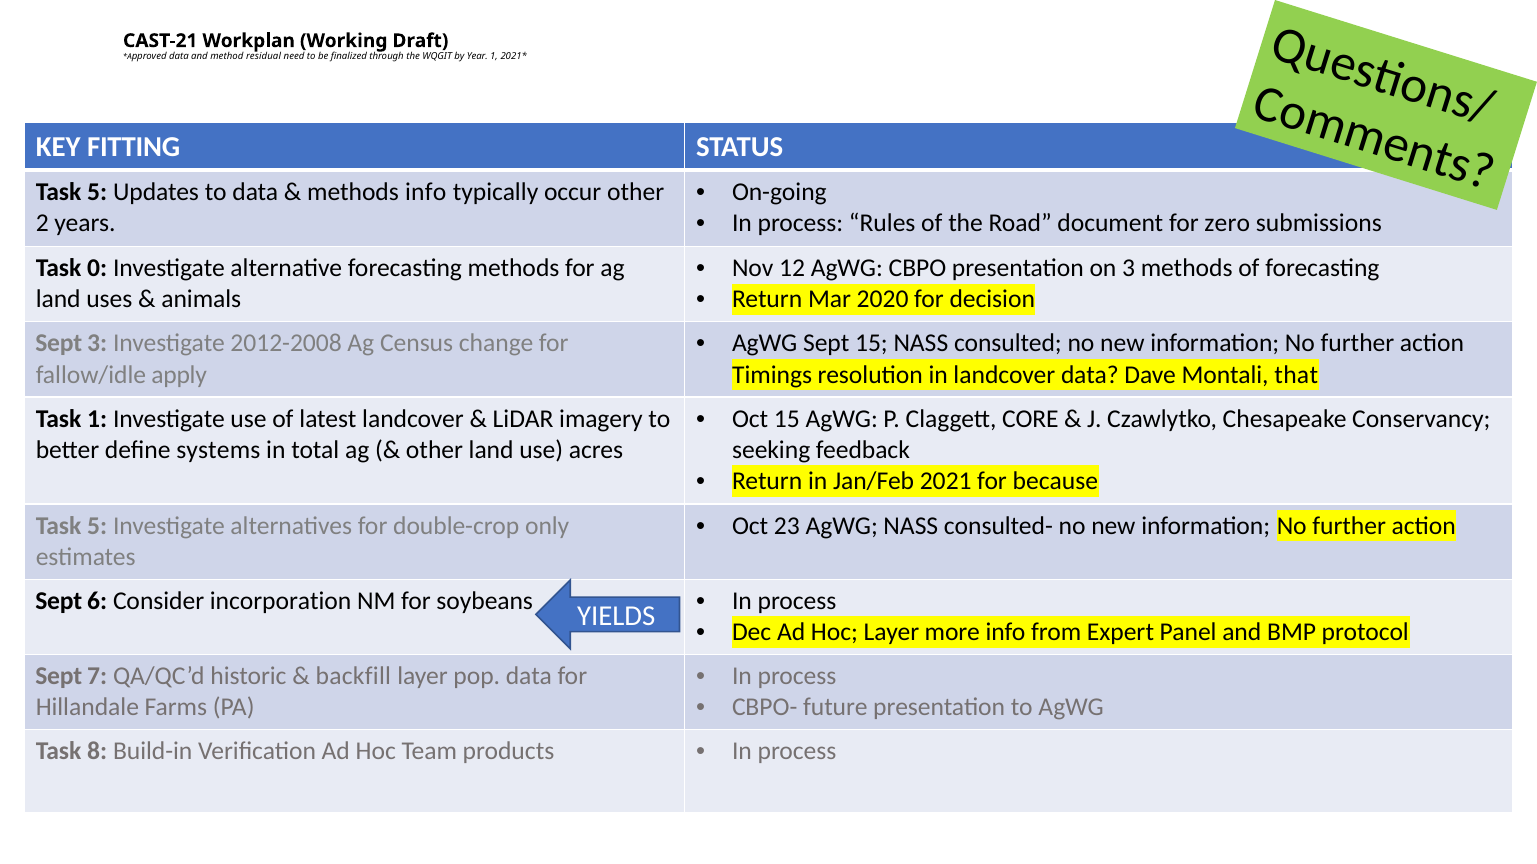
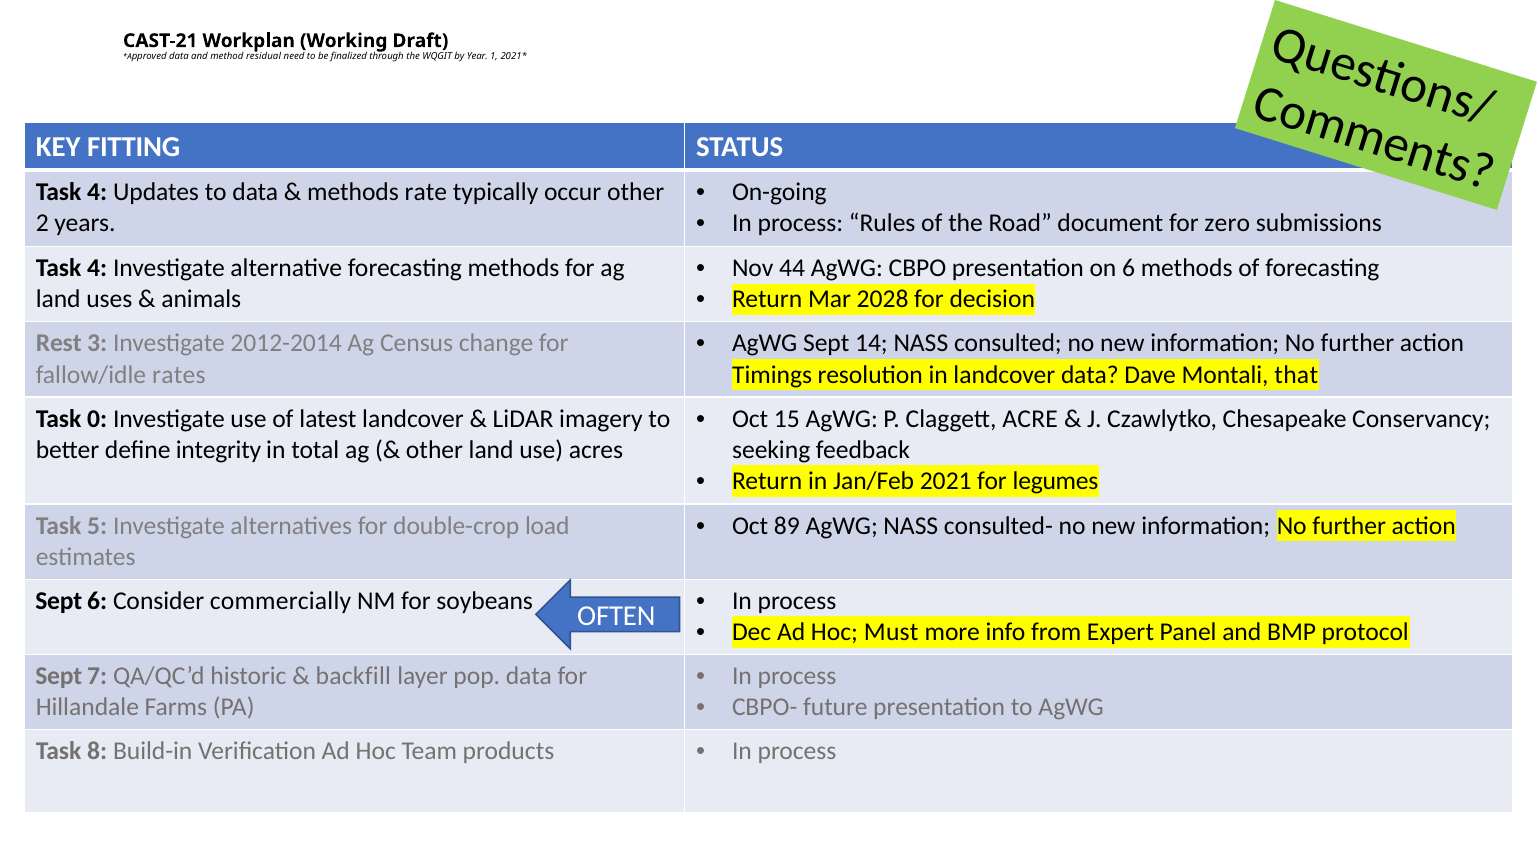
5 at (97, 192): 5 -> 4
methods info: info -> rate
12: 12 -> 44
on 3: 3 -> 6
0 at (97, 268): 0 -> 4
2020: 2020 -> 2028
Sept 15: 15 -> 14
Sept at (59, 344): Sept -> Rest
2012-2008: 2012-2008 -> 2012-2014
apply: apply -> rates
CORE: CORE -> ACRE
Task 1: 1 -> 0
systems: systems -> integrity
because: because -> legumes
23: 23 -> 89
only: only -> load
incorporation: incorporation -> commercially
YIELDS: YIELDS -> OFTEN
Hoc Layer: Layer -> Must
